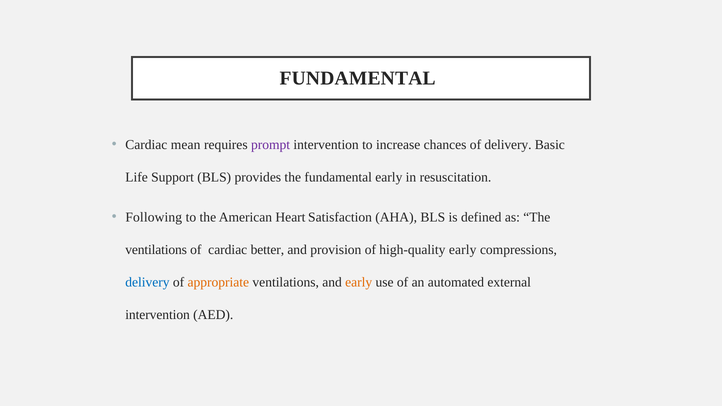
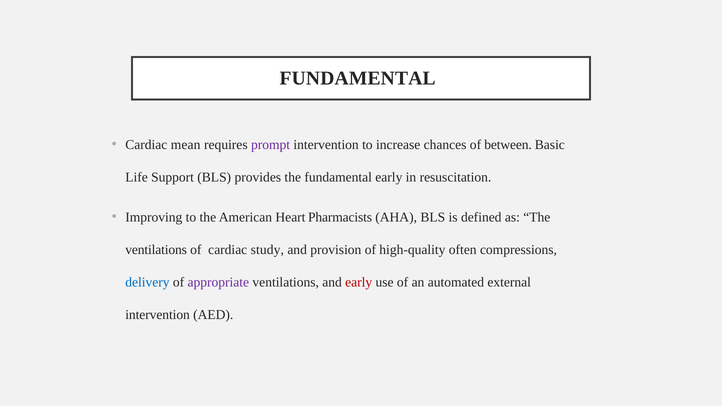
of delivery: delivery -> between
Following: Following -> Improving
Satisfaction: Satisfaction -> Pharmacists
better: better -> study
high-quality early: early -> often
appropriate colour: orange -> purple
early at (359, 282) colour: orange -> red
